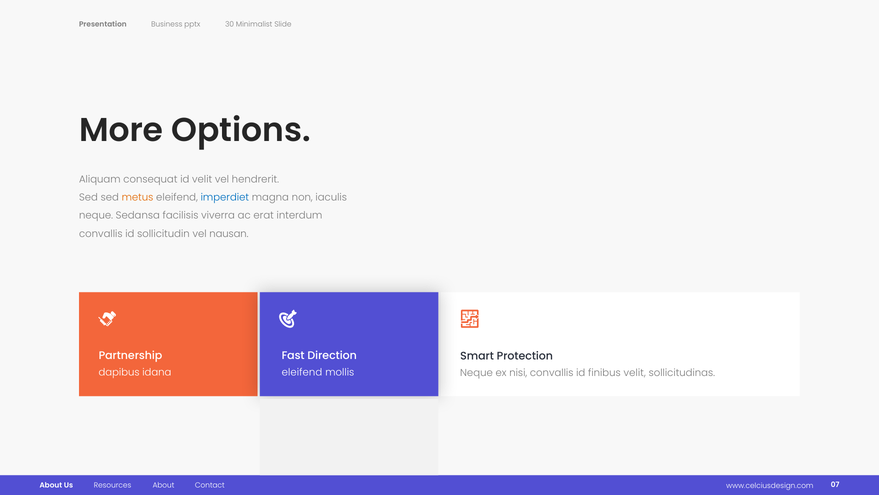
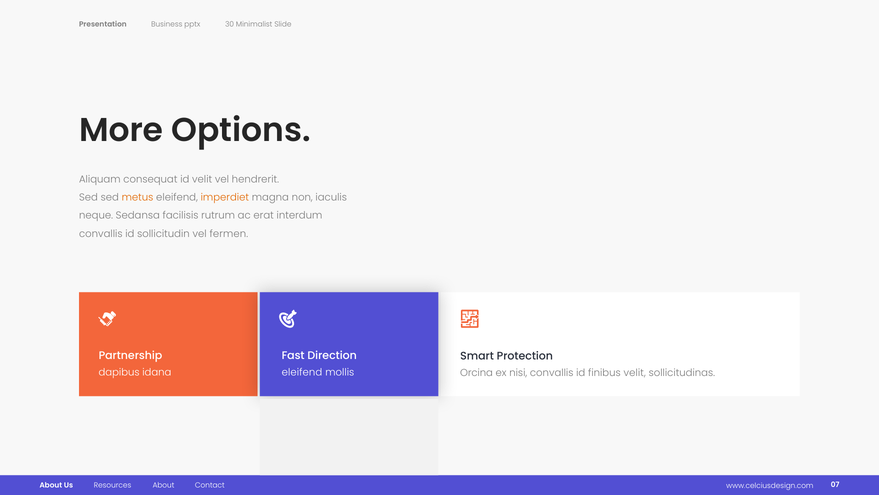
imperdiet colour: blue -> orange
viverra: viverra -> rutrum
nausan: nausan -> fermen
Neque at (476, 372): Neque -> Orcina
